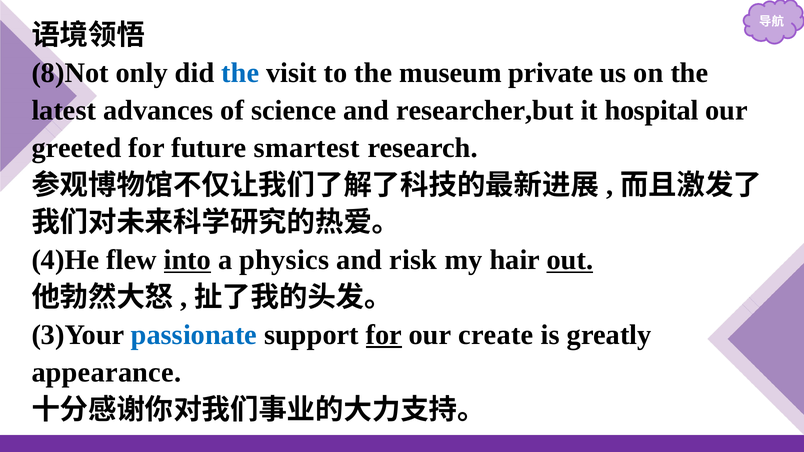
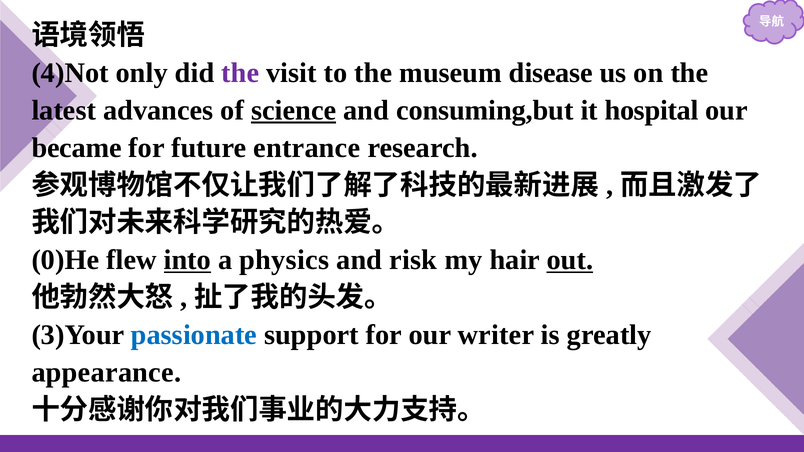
8)Not: 8)Not -> 4)Not
the at (240, 73) colour: blue -> purple
private: private -> disease
science underline: none -> present
researcher,but: researcher,but -> consuming,but
greeted: greeted -> became
smartest: smartest -> entrance
4)He: 4)He -> 0)He
for at (384, 335) underline: present -> none
create: create -> writer
